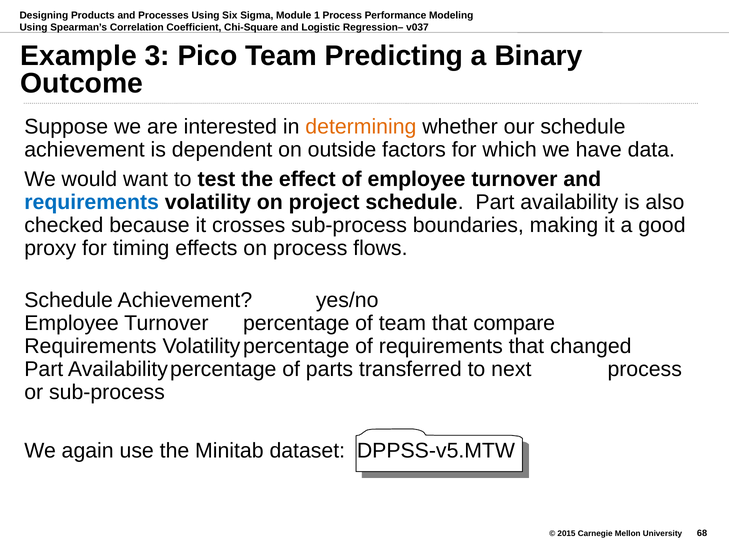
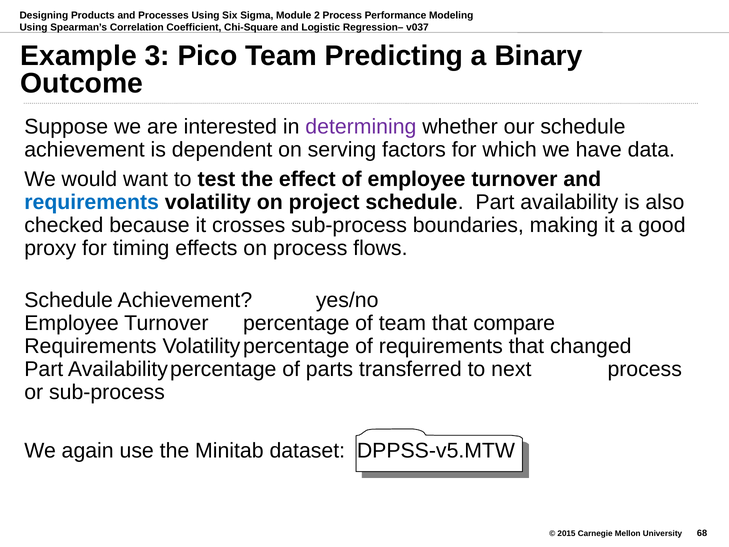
1: 1 -> 2
determining colour: orange -> purple
outside: outside -> serving
